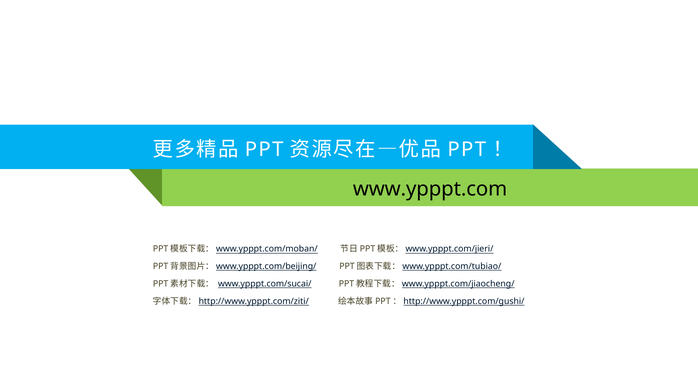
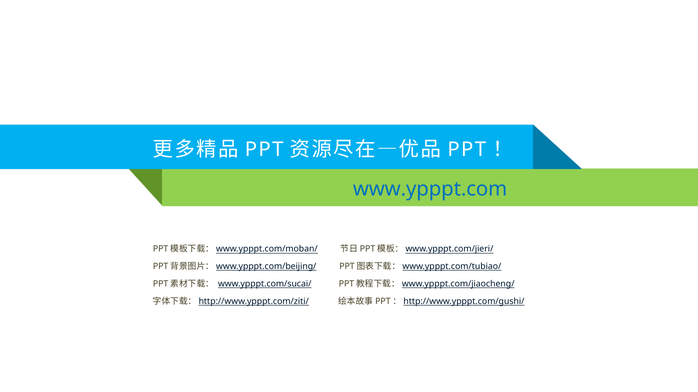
www.ypppt.com colour: black -> blue
